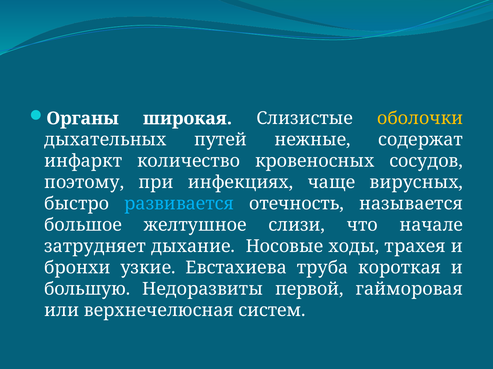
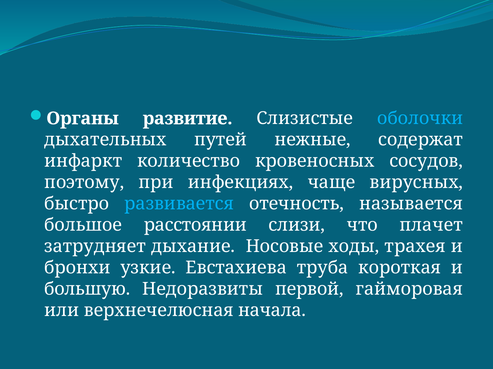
широкая: широкая -> развитие
оболочки colour: yellow -> light blue
желтушное: желтушное -> расстоянии
начале: начале -> плачет
систем: систем -> начала
